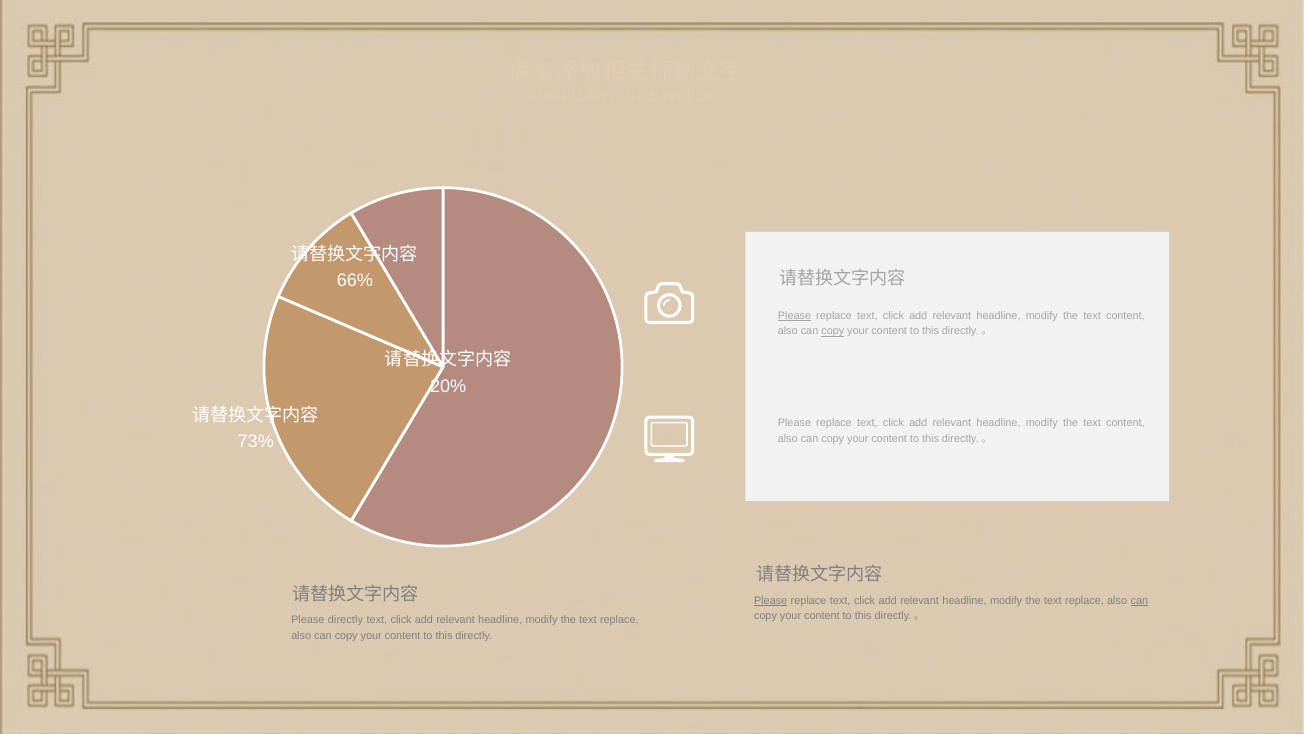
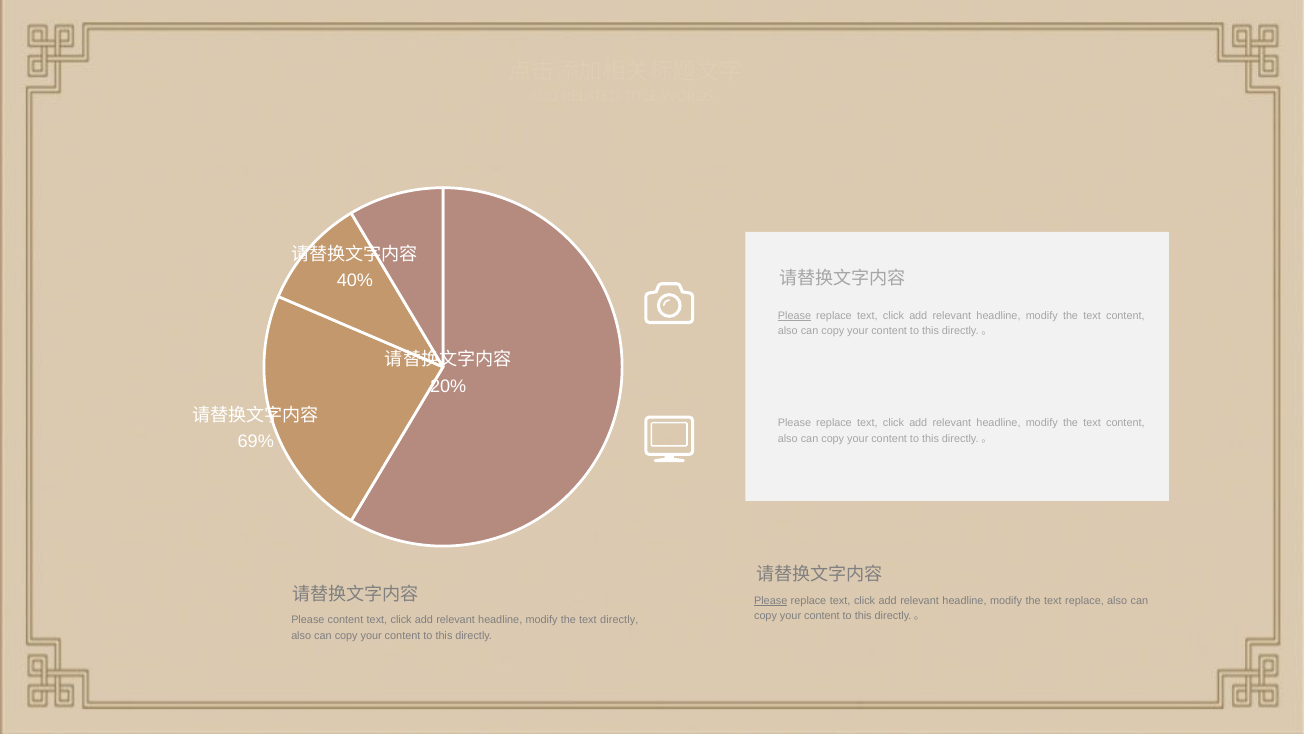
66%: 66% -> 40%
copy at (833, 331) underline: present -> none
73%: 73% -> 69%
can at (1139, 600) underline: present -> none
Please directly: directly -> content
replace at (619, 620): replace -> directly
